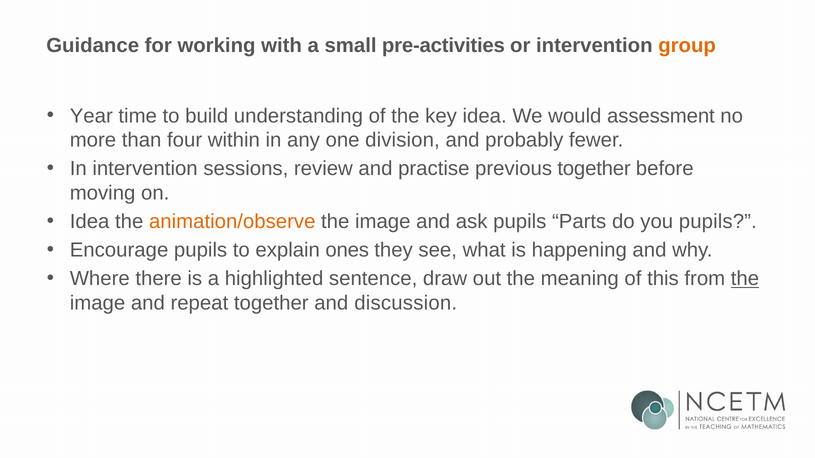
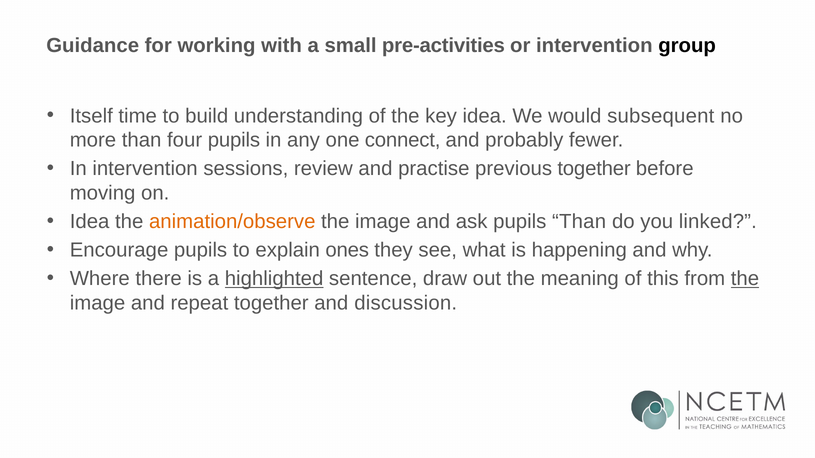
group colour: orange -> black
Year: Year -> Itself
assessment: assessment -> subsequent
four within: within -> pupils
division: division -> connect
pupils Parts: Parts -> Than
you pupils: pupils -> linked
highlighted underline: none -> present
